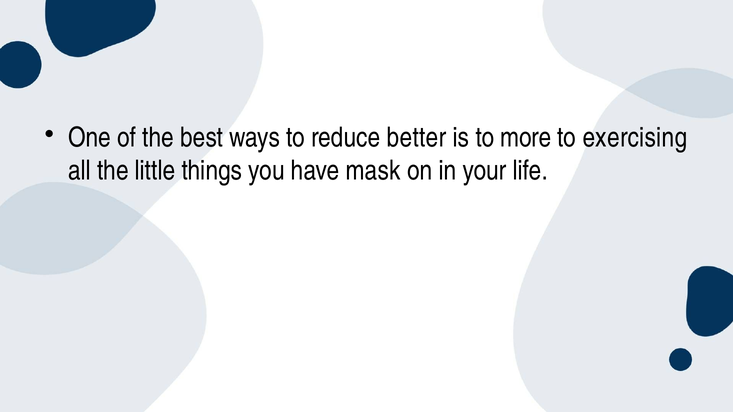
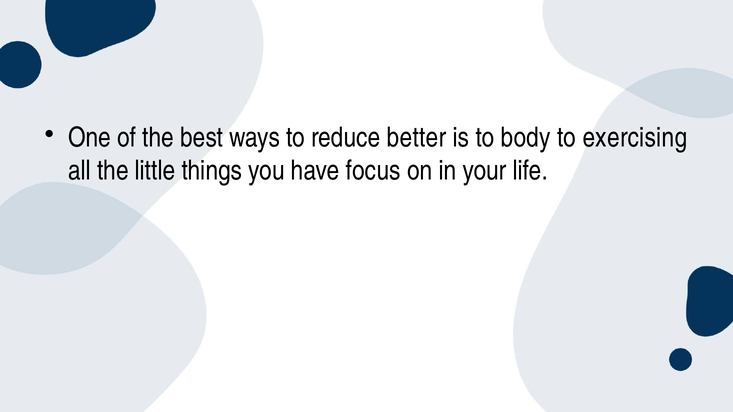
more: more -> body
mask: mask -> focus
